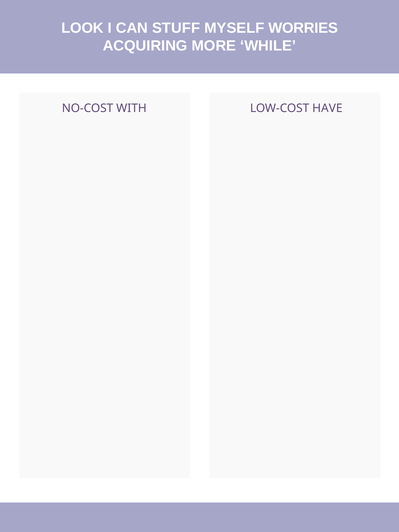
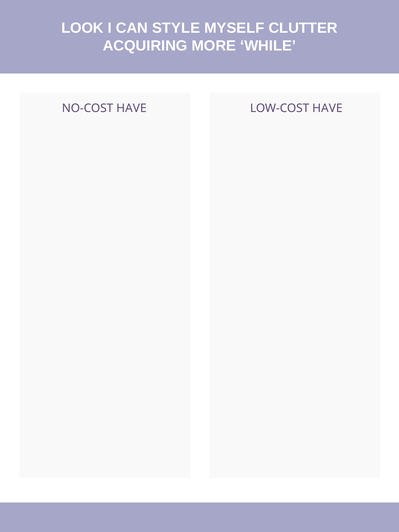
STUFF: STUFF -> STYLE
WORRIES: WORRIES -> CLUTTER
NO-COST WITH: WITH -> HAVE
